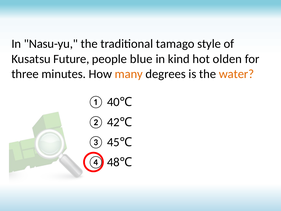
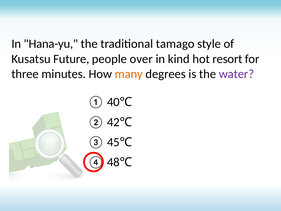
Nasu-yu: Nasu-yu -> Hana-yu
blue: blue -> over
olden: olden -> resort
water colour: orange -> purple
